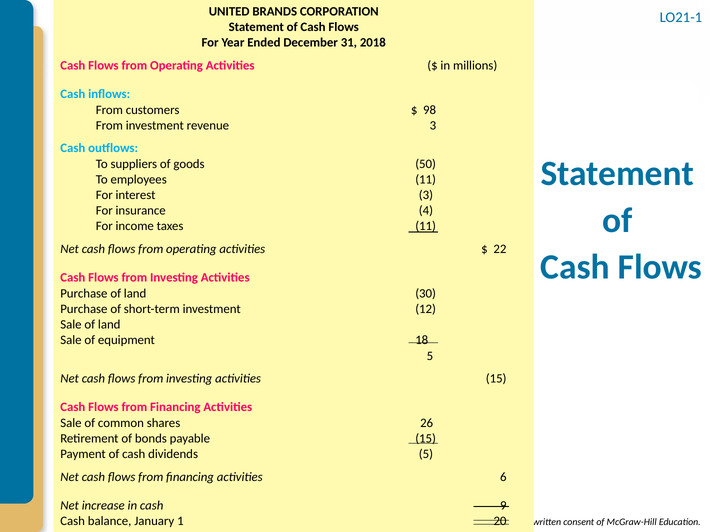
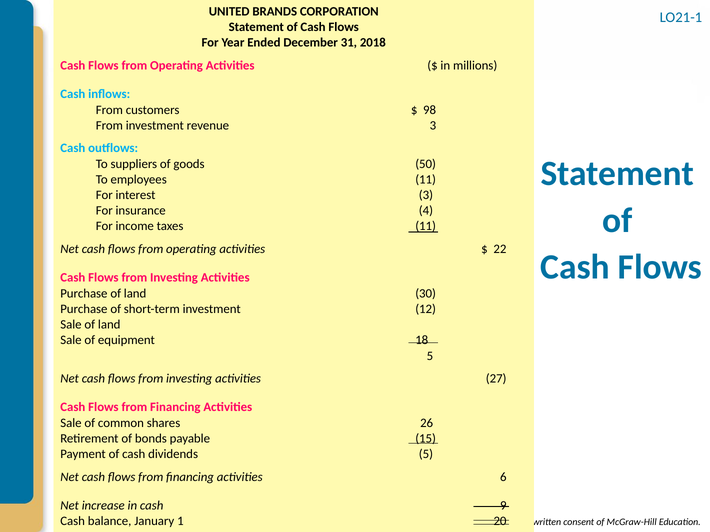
activities 15: 15 -> 27
